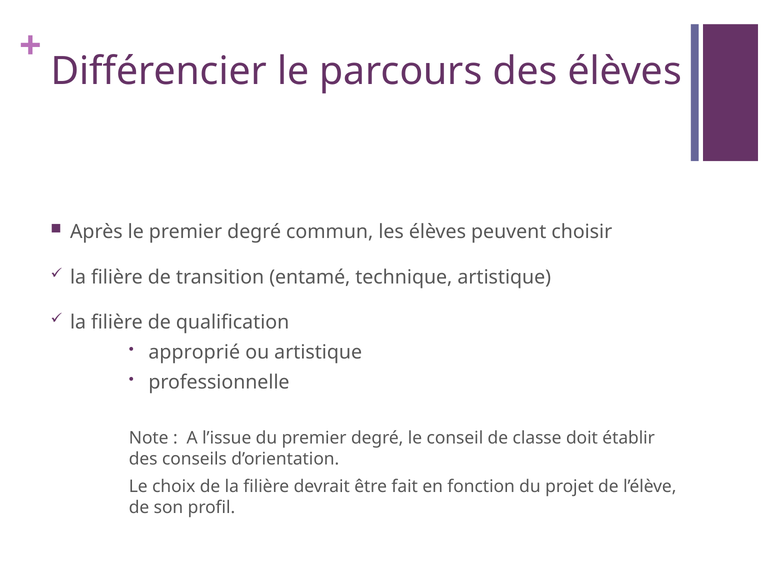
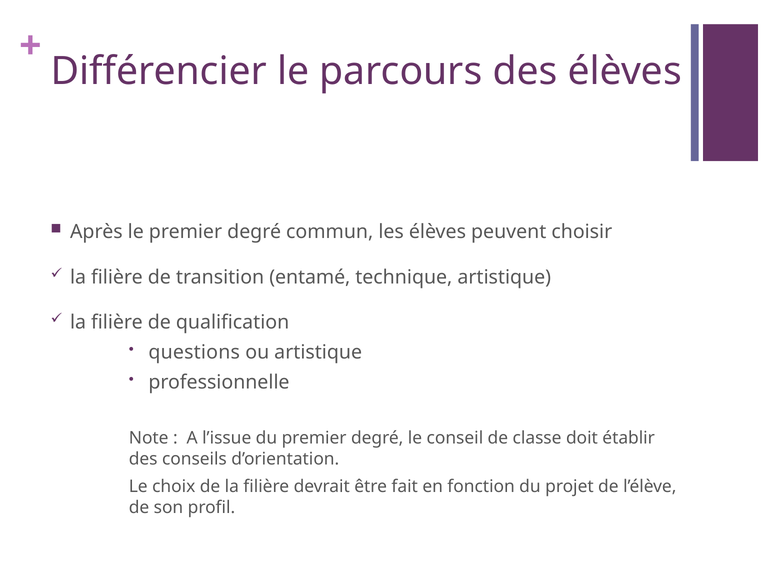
approprié: approprié -> questions
